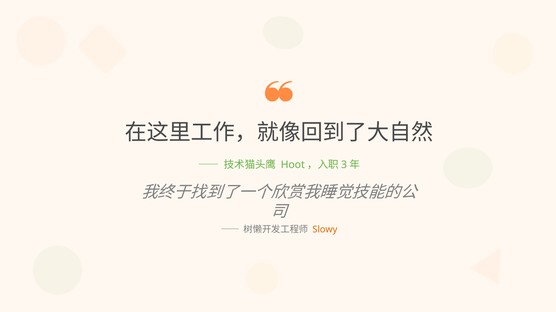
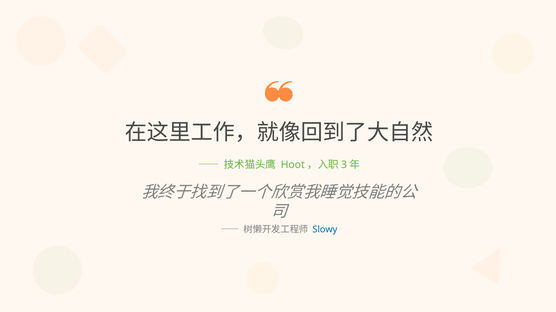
Slowy colour: orange -> blue
